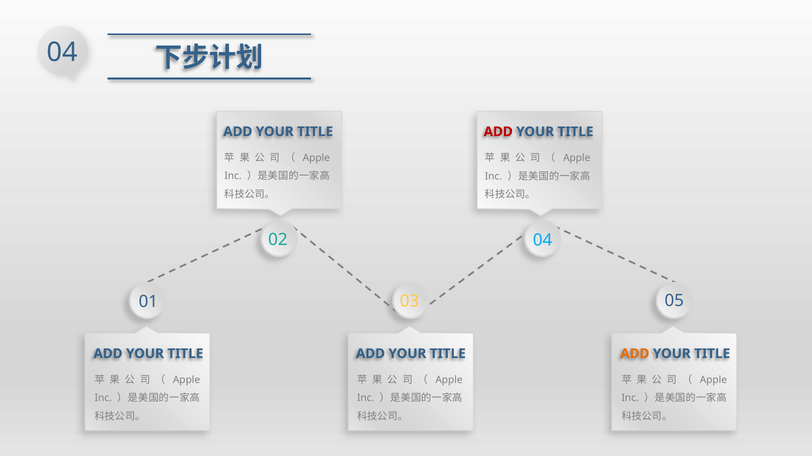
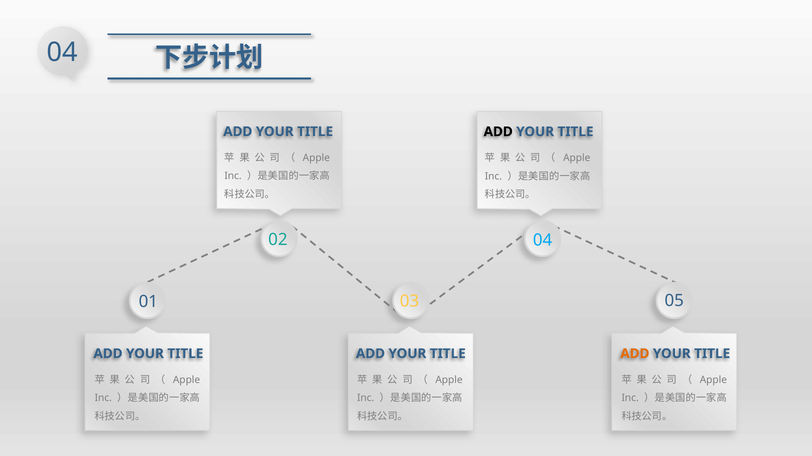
ADD at (498, 132) colour: red -> black
